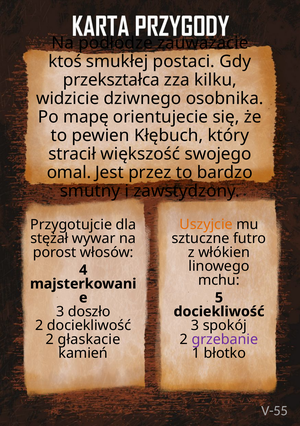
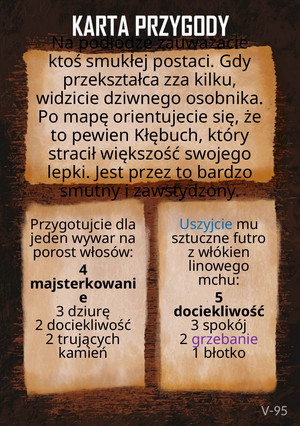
omal: omal -> lepki
Uszyjcie colour: orange -> blue
stężał: stężał -> jeden
doszło: doszło -> dziurę
głaskacie: głaskacie -> trujących
V-55: V-55 -> V-95
